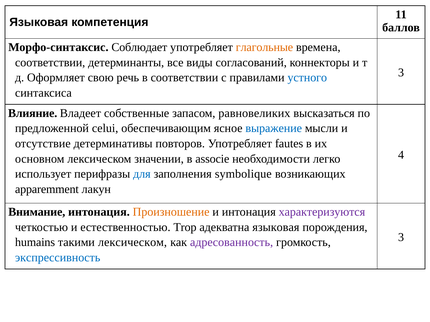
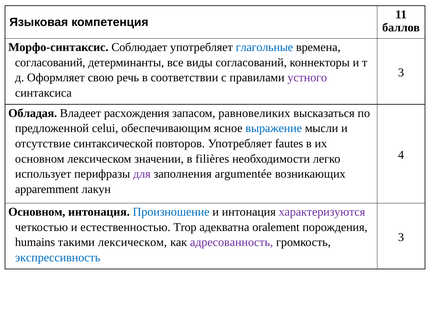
глагольные colour: orange -> blue
соответствии at (50, 63): соответствии -> согласований
устного colour: blue -> purple
Влияние: Влияние -> Обладая
собственные: собственные -> расхождения
детерминативы: детерминативы -> синтаксической
associe: associe -> filières
для colour: blue -> purple
symbolique: symbolique -> argumentée
Внимание at (37, 212): Внимание -> Основном
Произношение colour: orange -> blue
адекватна языковая: языковая -> oralement
